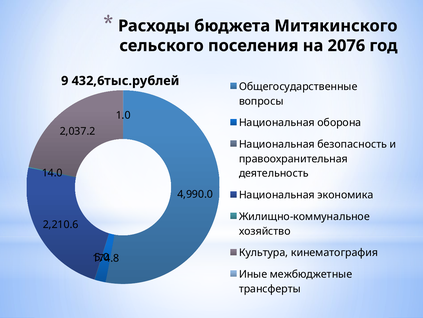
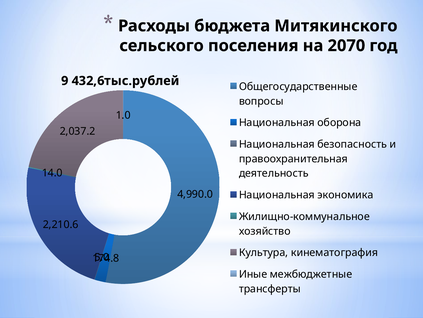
2076: 2076 -> 2070
